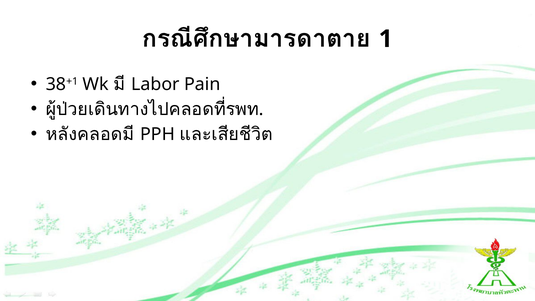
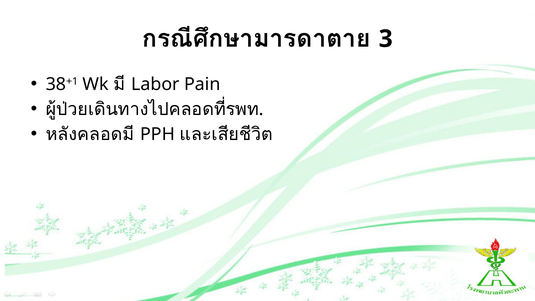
1: 1 -> 3
